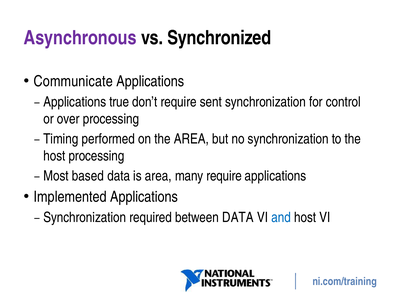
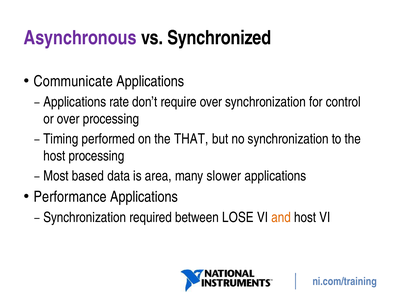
true: true -> rate
require sent: sent -> over
the AREA: AREA -> THAT
many require: require -> slower
Implemented: Implemented -> Performance
between DATA: DATA -> LOSE
and colour: blue -> orange
